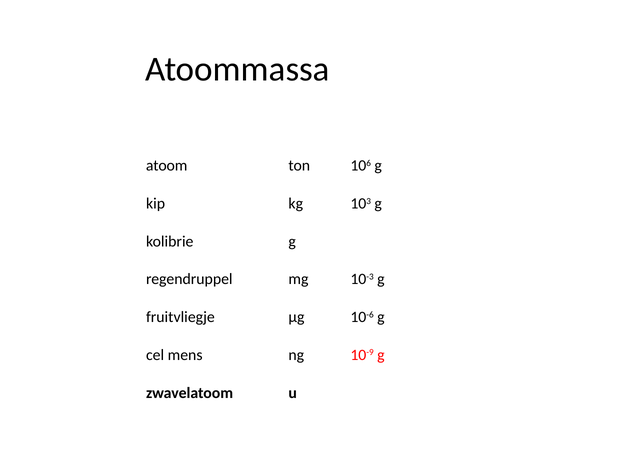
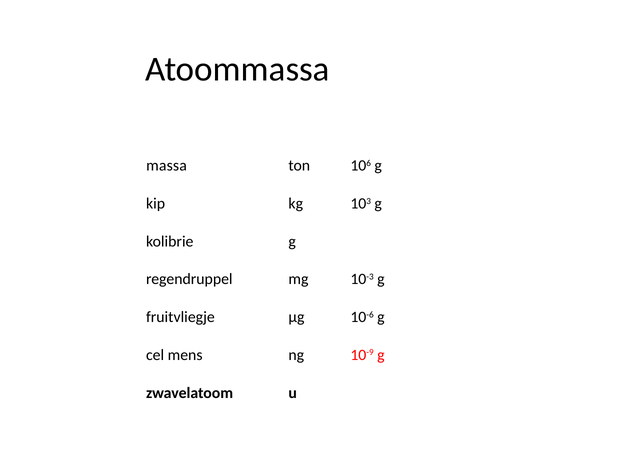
atoom: atoom -> massa
